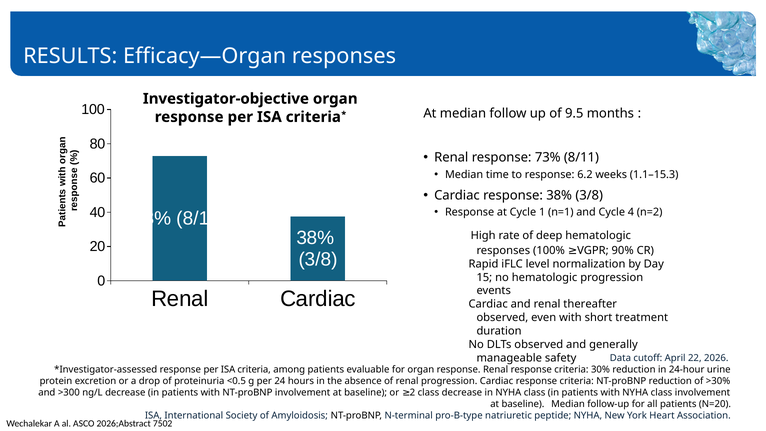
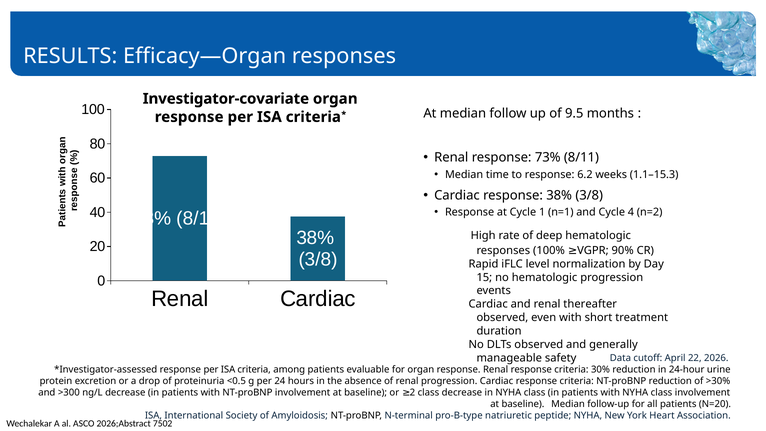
Investigator-objective: Investigator-objective -> Investigator-covariate
